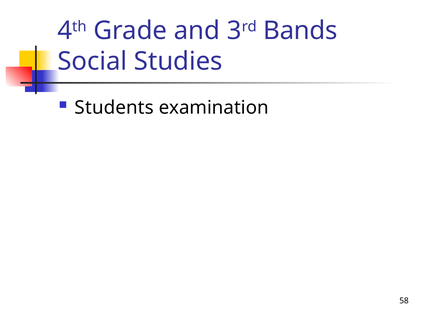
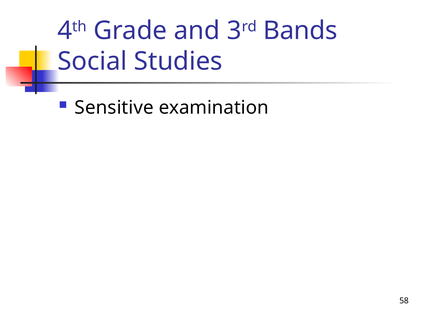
Students: Students -> Sensitive
